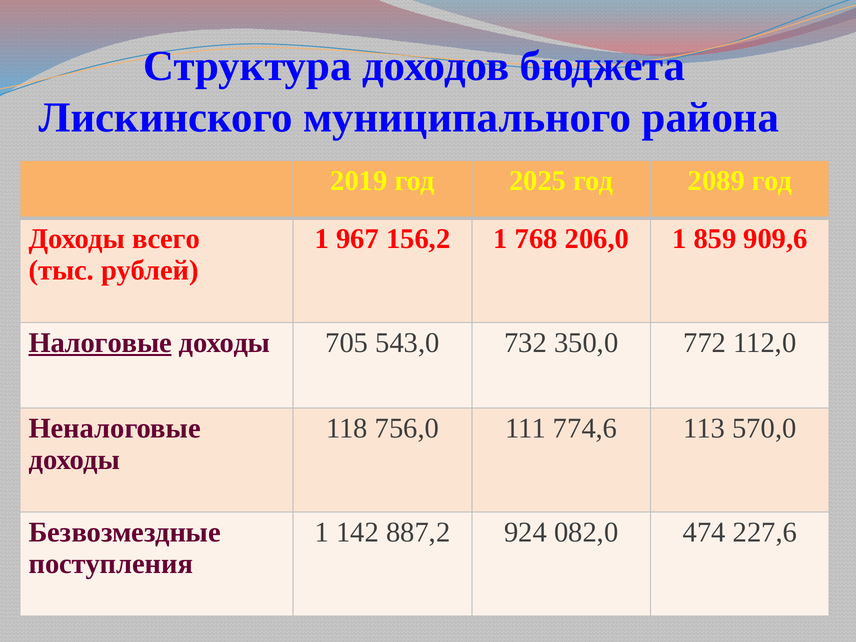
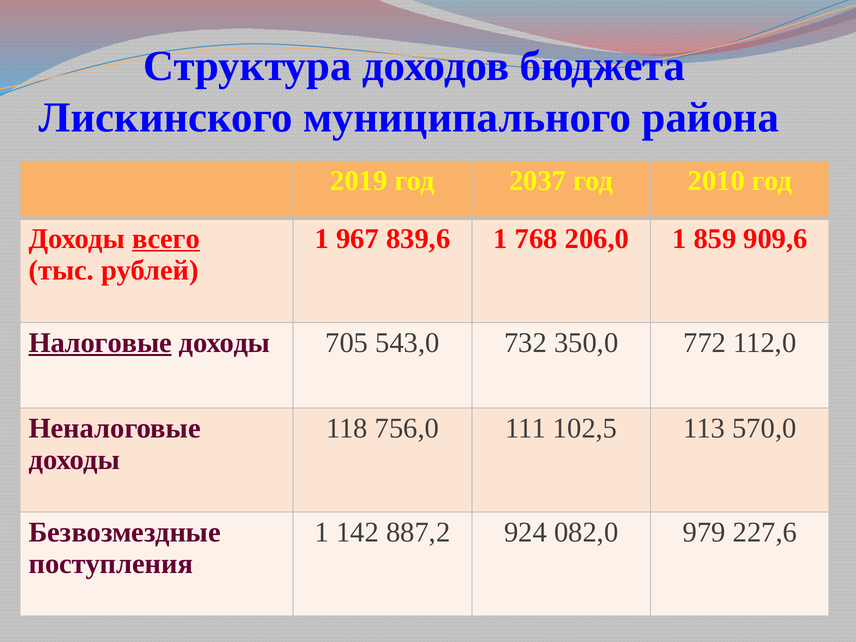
2025: 2025 -> 2037
2089: 2089 -> 2010
всего underline: none -> present
156,2: 156,2 -> 839,6
774,6: 774,6 -> 102,5
474: 474 -> 979
